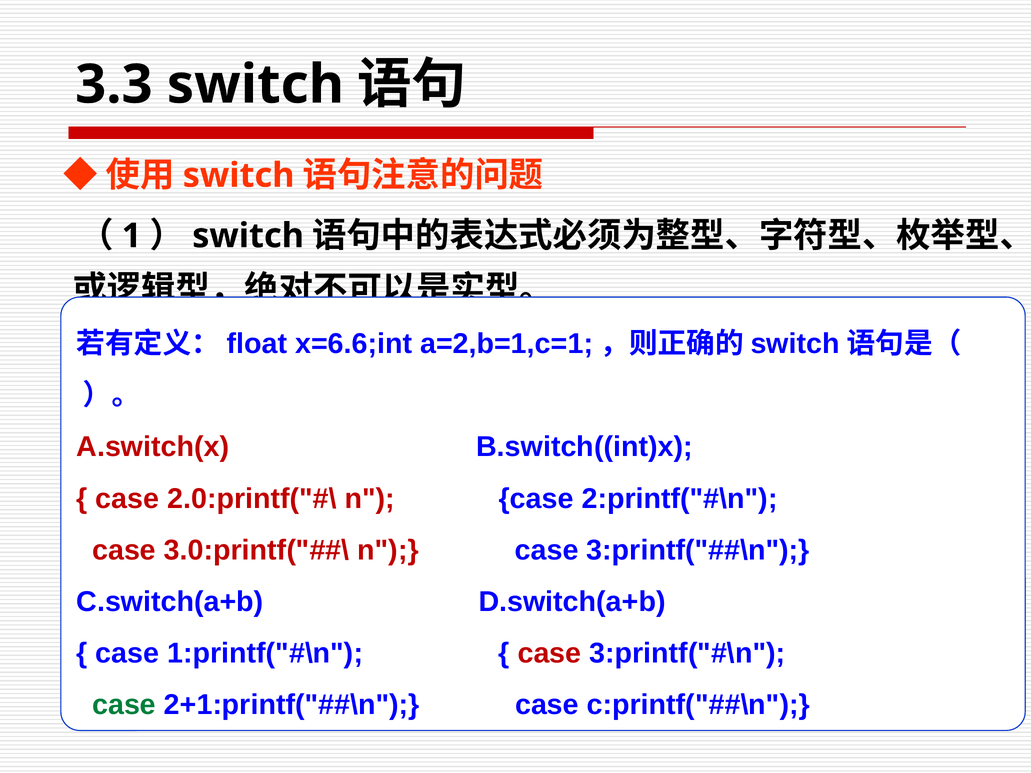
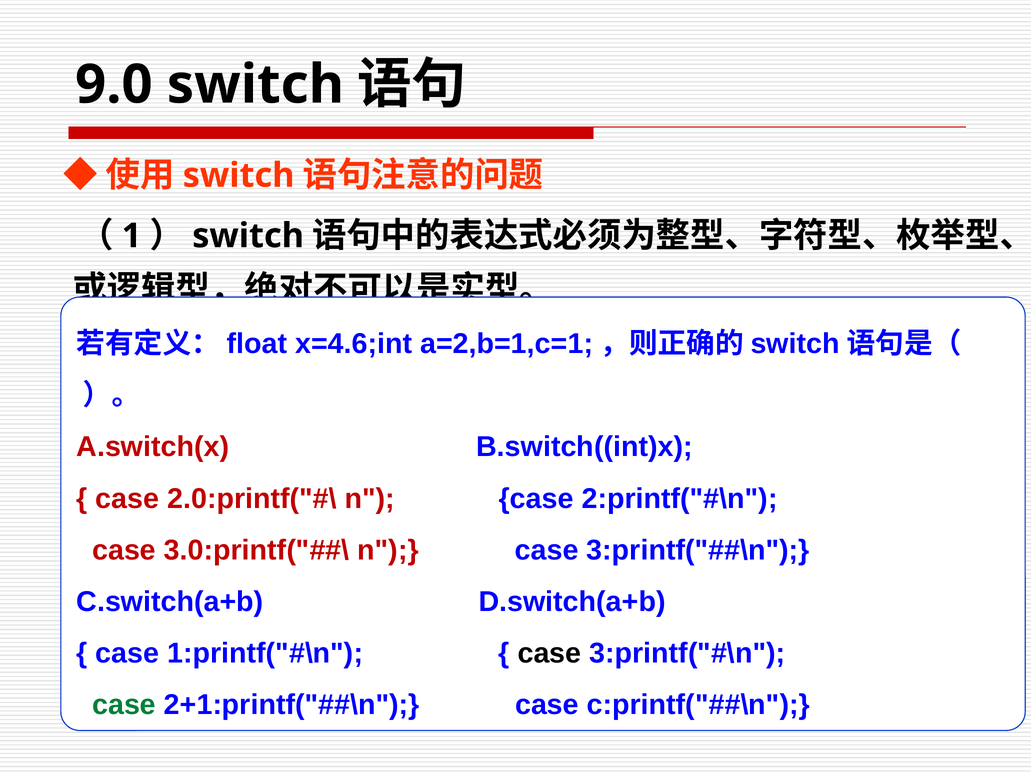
3.3: 3.3 -> 9.0
x=6.6;int: x=6.6;int -> x=4.6;int
case at (549, 653) colour: red -> black
